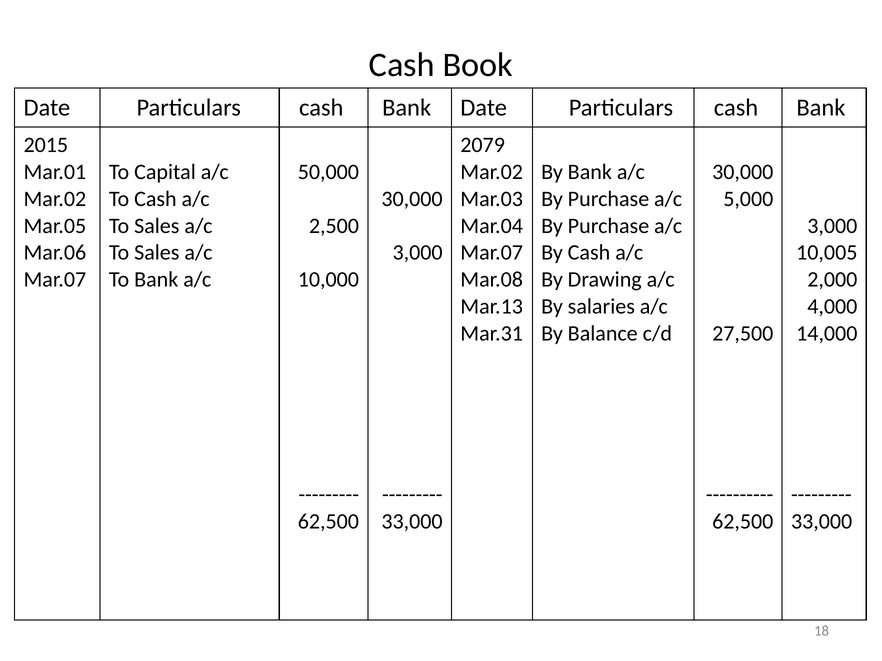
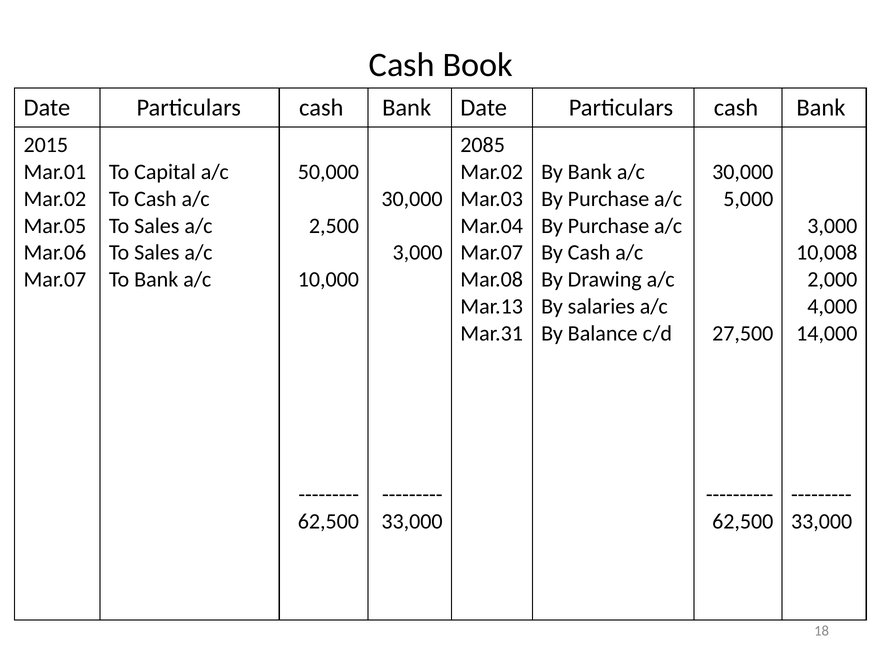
2079: 2079 -> 2085
10,005: 10,005 -> 10,008
